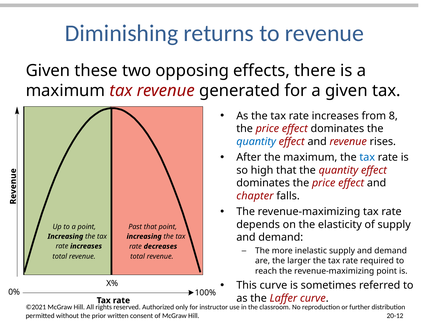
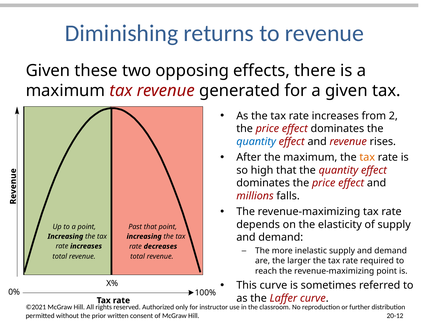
8: 8 -> 2
tax at (367, 157) colour: blue -> orange
chapter: chapter -> millions
